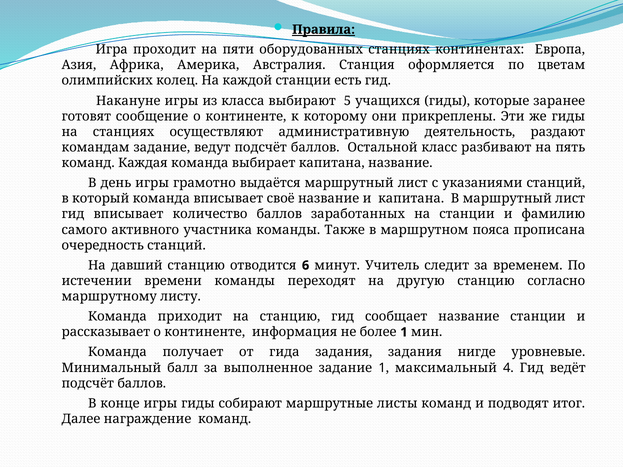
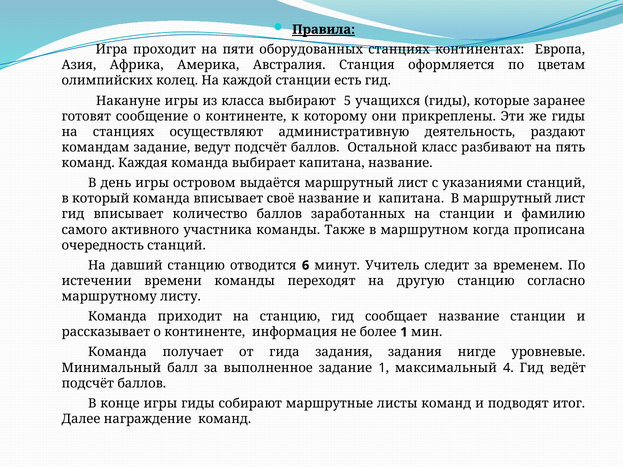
грамотно: грамотно -> островом
пояса: пояса -> когда
